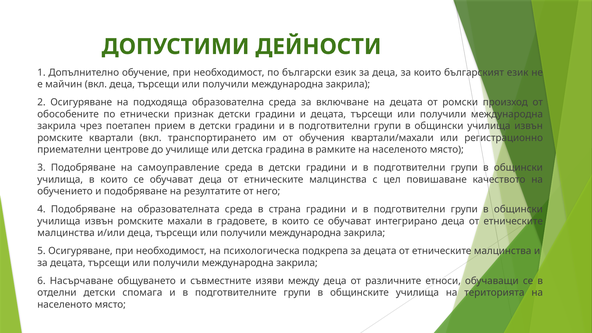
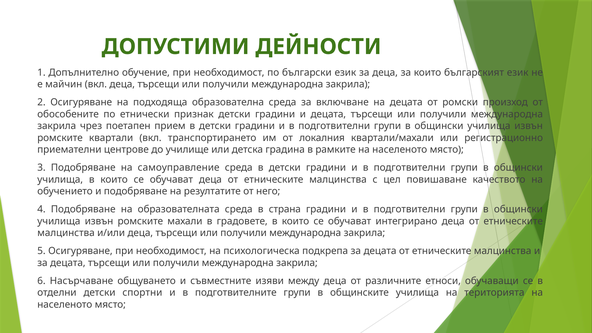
обучения: обучения -> локалния
спомага: спомага -> спортни
